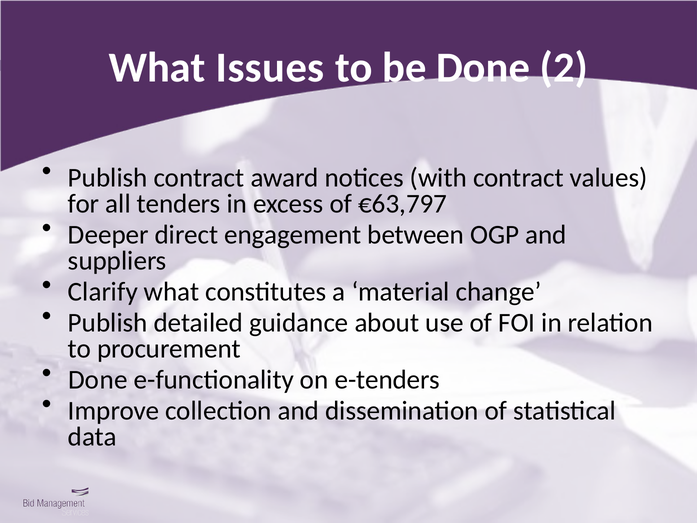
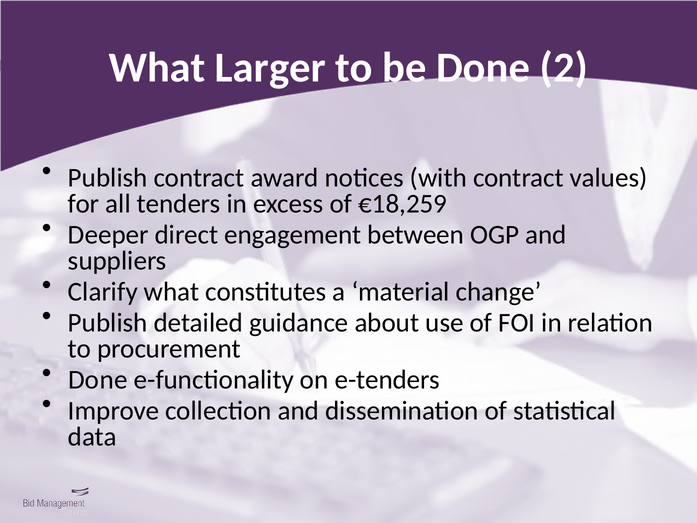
Issues: Issues -> Larger
€63,797: €63,797 -> €18,259
